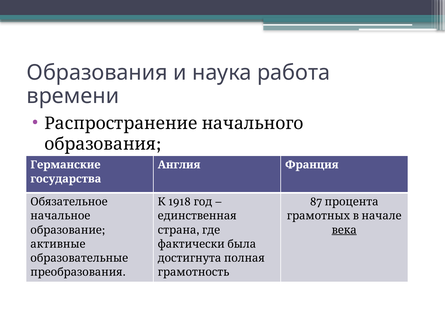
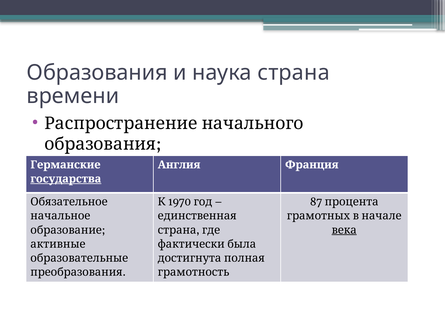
наука работа: работа -> страна
государства underline: none -> present
1918: 1918 -> 1970
